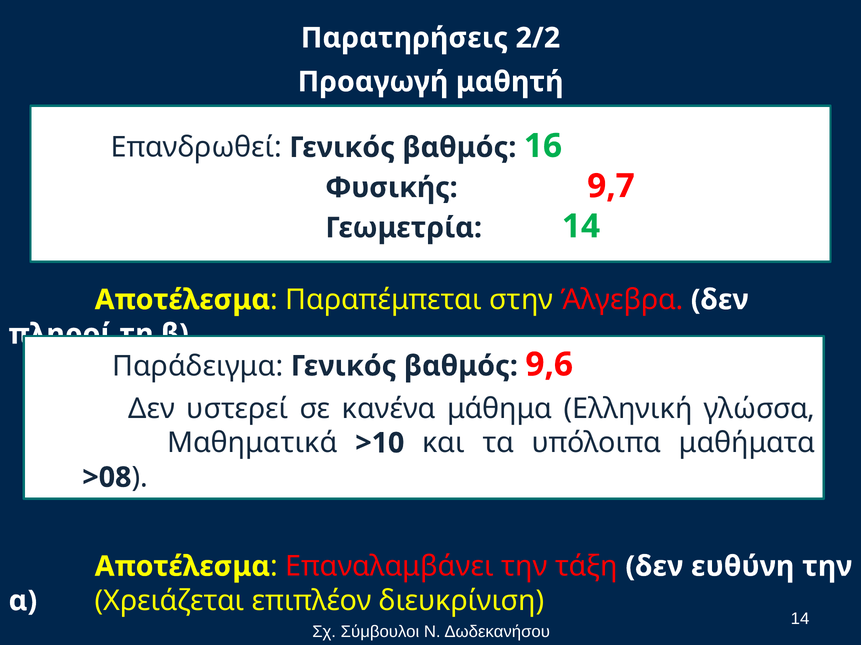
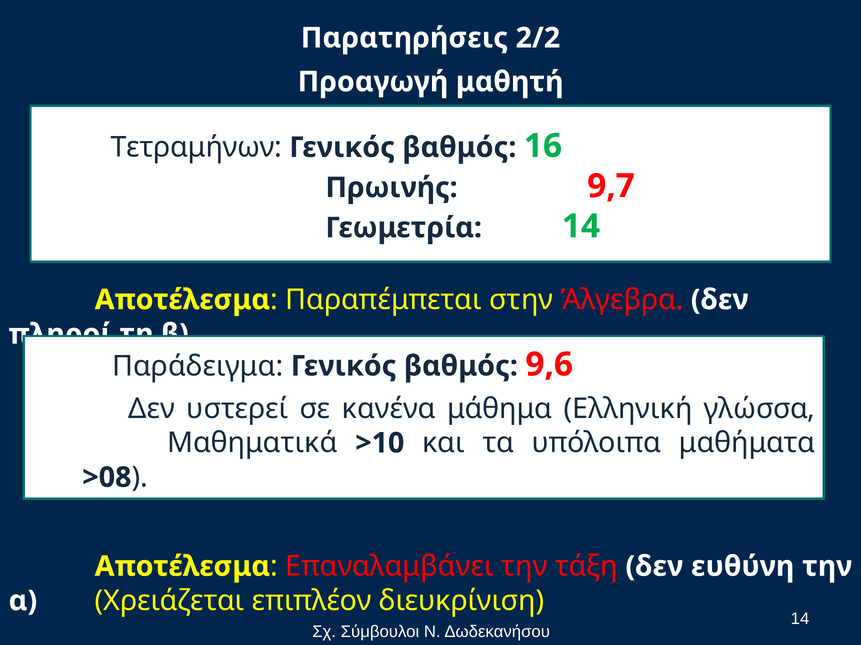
Επανδρωθεί: Επανδρωθεί -> Τετραμήνων
Φυσικής: Φυσικής -> Πρωινής
